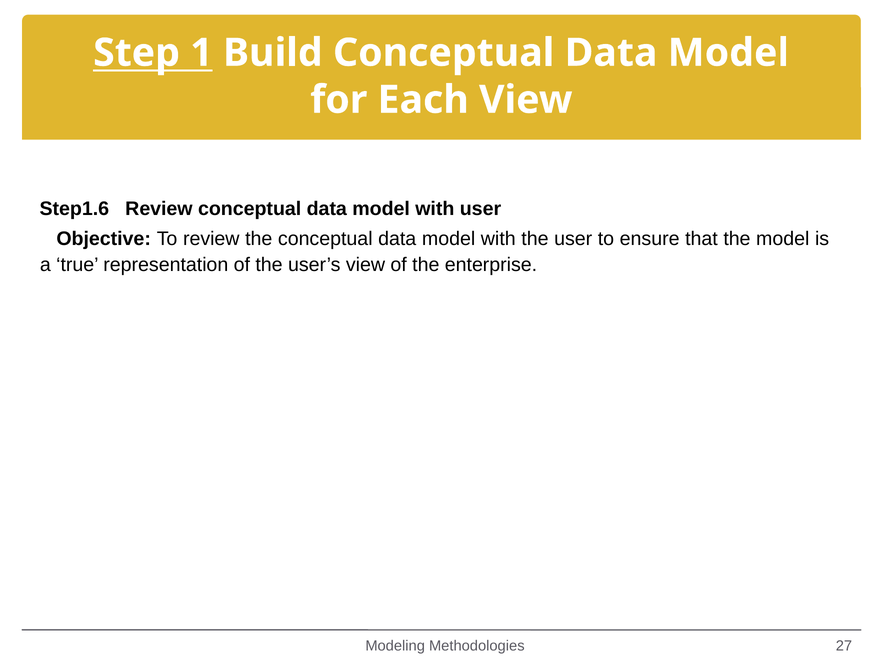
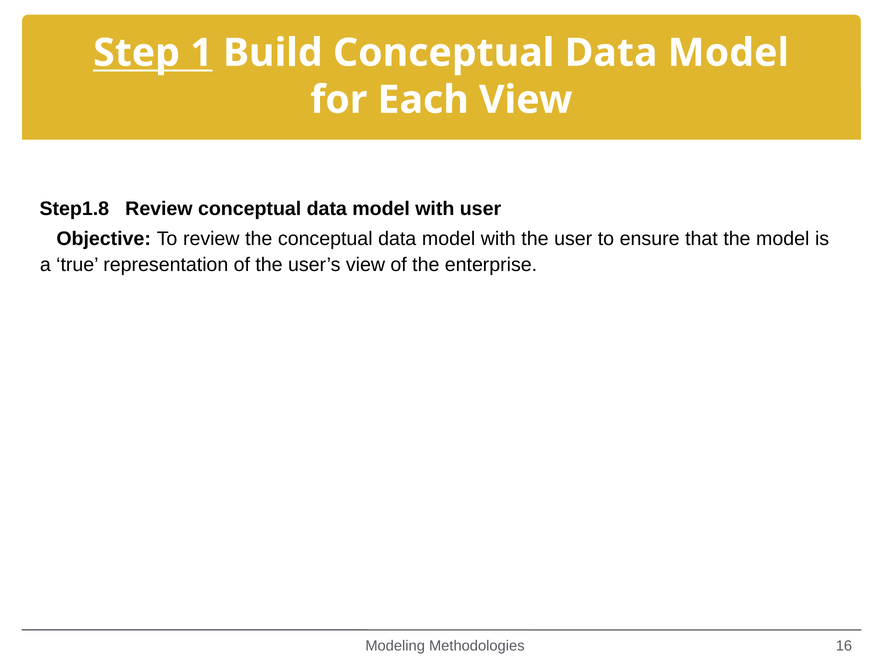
Step1.6: Step1.6 -> Step1.8
27: 27 -> 16
